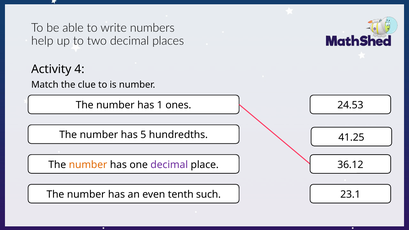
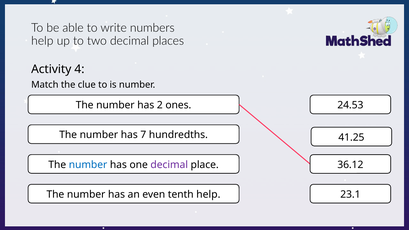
1: 1 -> 2
5: 5 -> 7
number at (88, 165) colour: orange -> blue
tenth such: such -> help
